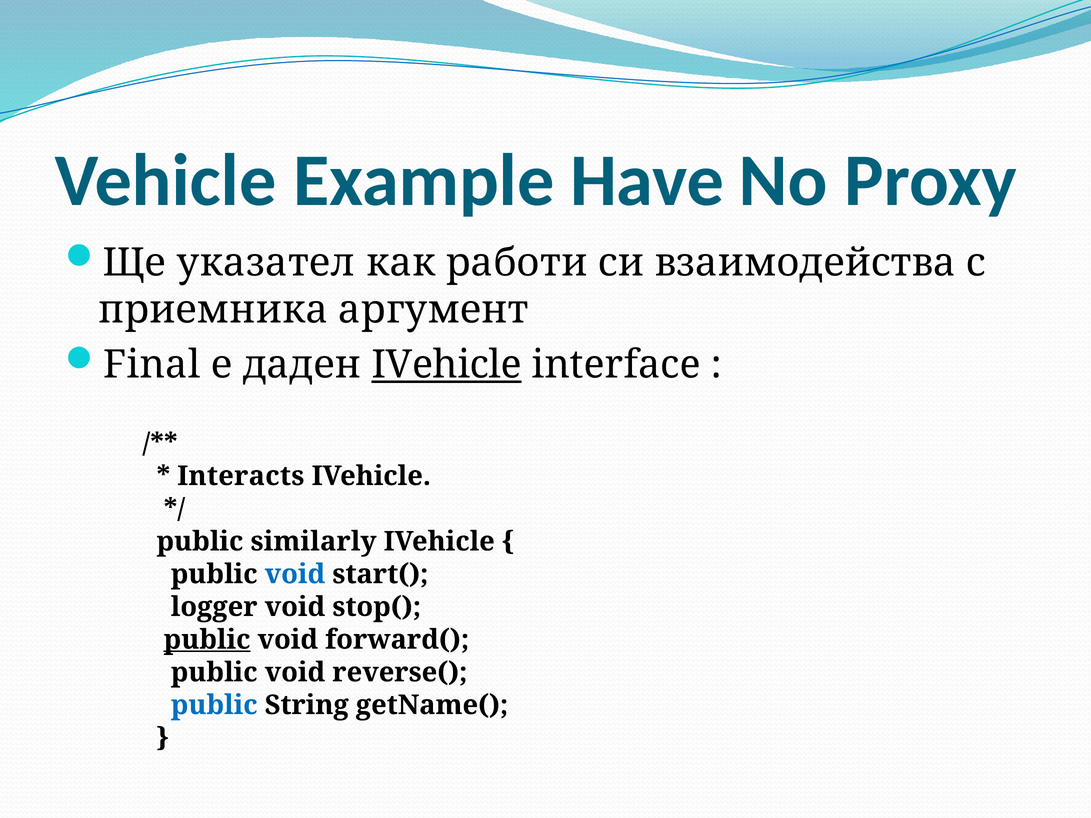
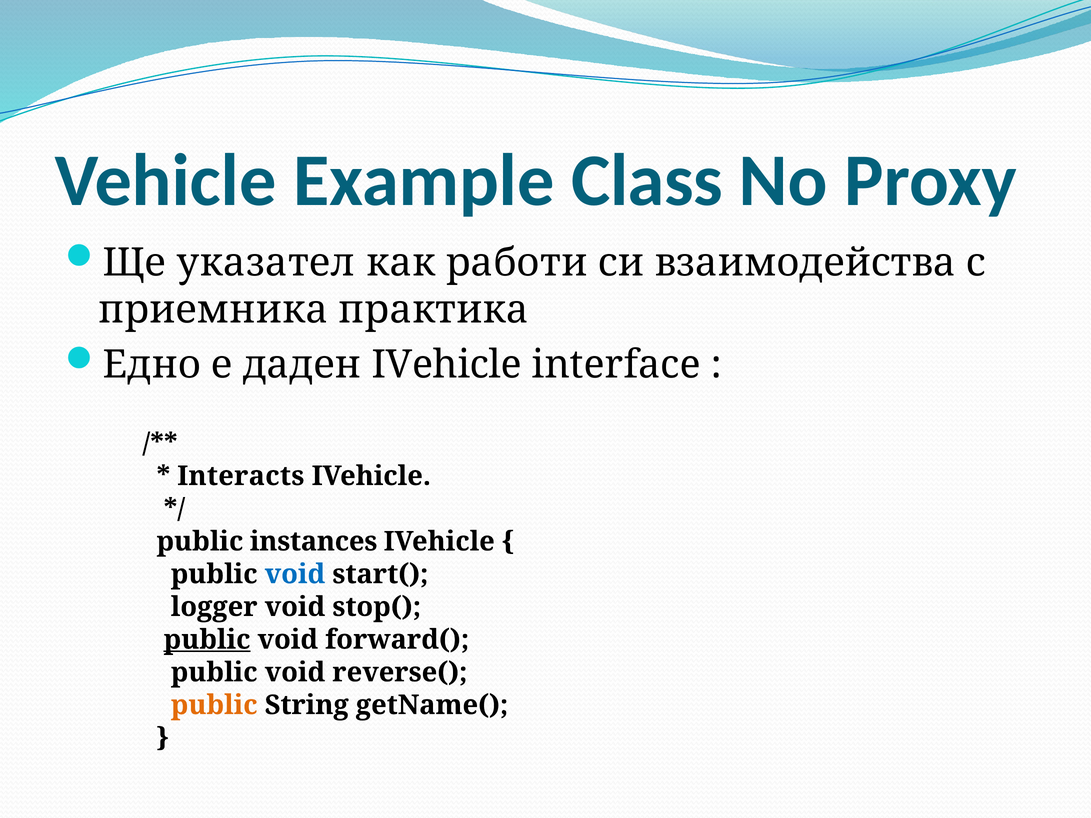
Have: Have -> Class
аргумент: аргумент -> практика
Final: Final -> Едно
IVehicle at (447, 365) underline: present -> none
similarly: similarly -> instances
public at (214, 705) colour: blue -> orange
